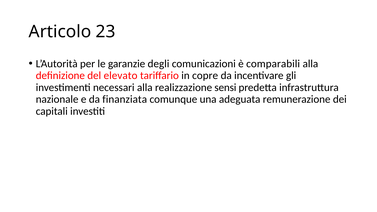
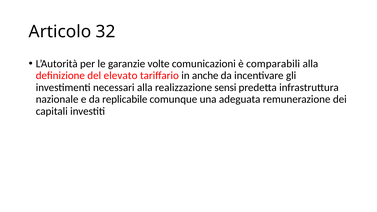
23: 23 -> 32
degli: degli -> volte
copre: copre -> anche
finanziata: finanziata -> replicabile
